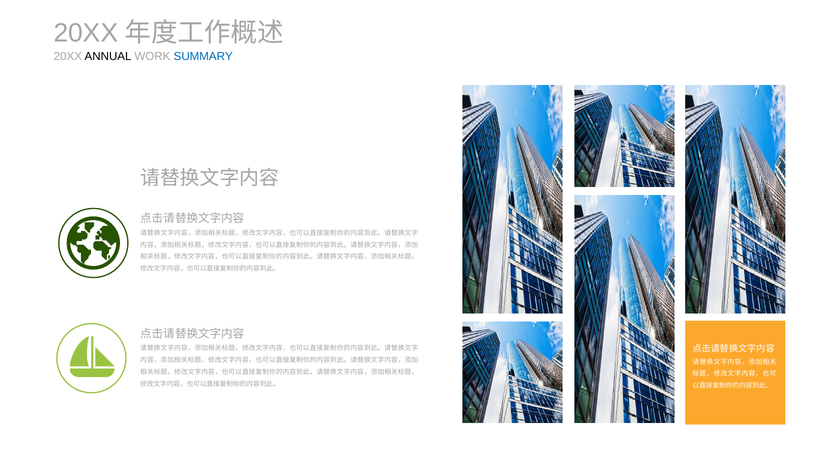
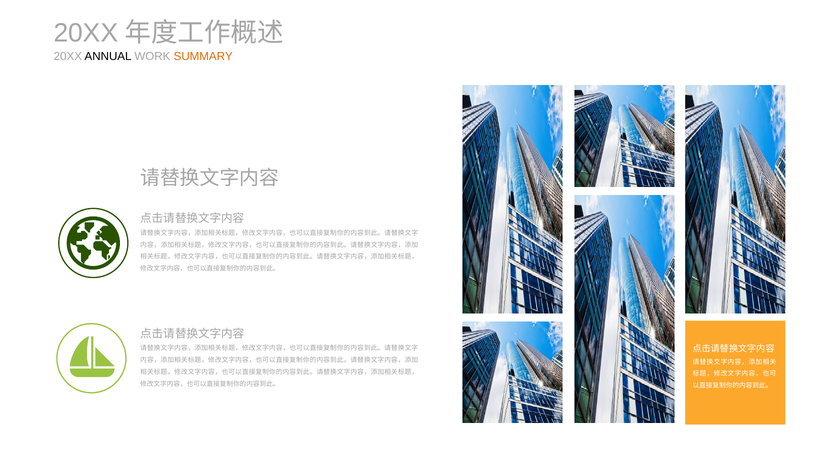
SUMMARY colour: blue -> orange
